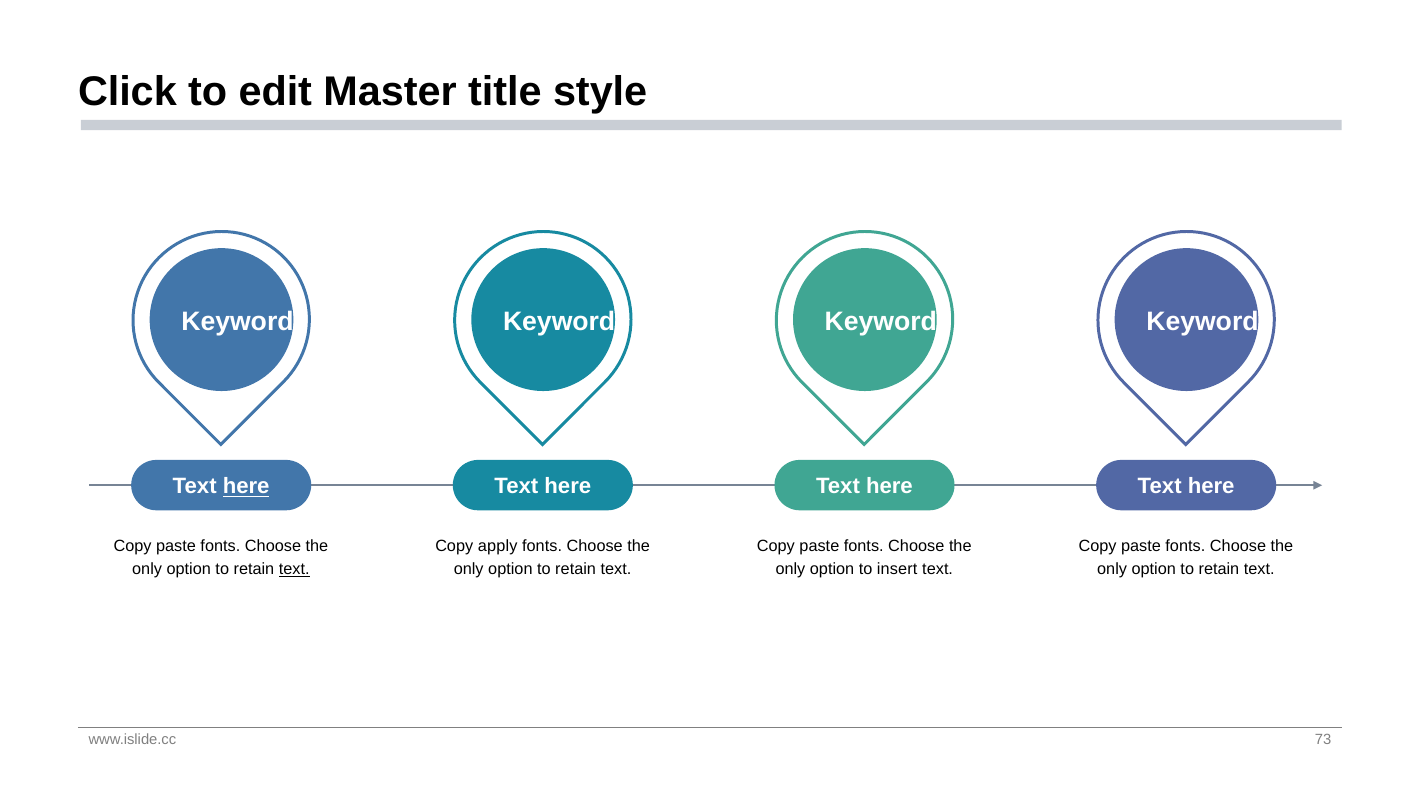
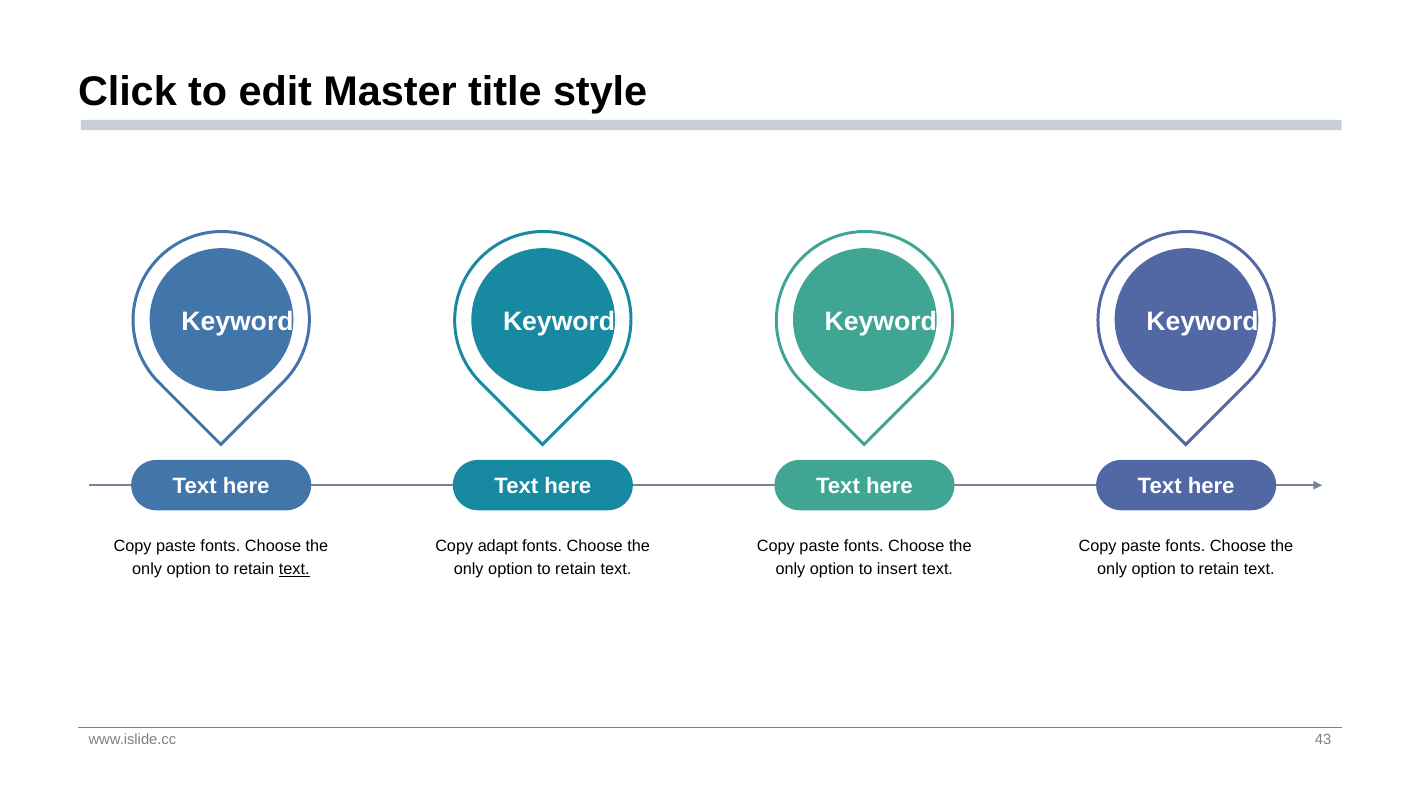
here at (246, 486) underline: present -> none
apply: apply -> adapt
73: 73 -> 43
